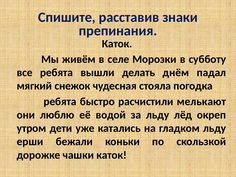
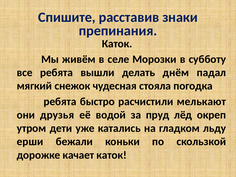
люблю: люблю -> друзья
за льду: льду -> пруд
чашки: чашки -> качает
